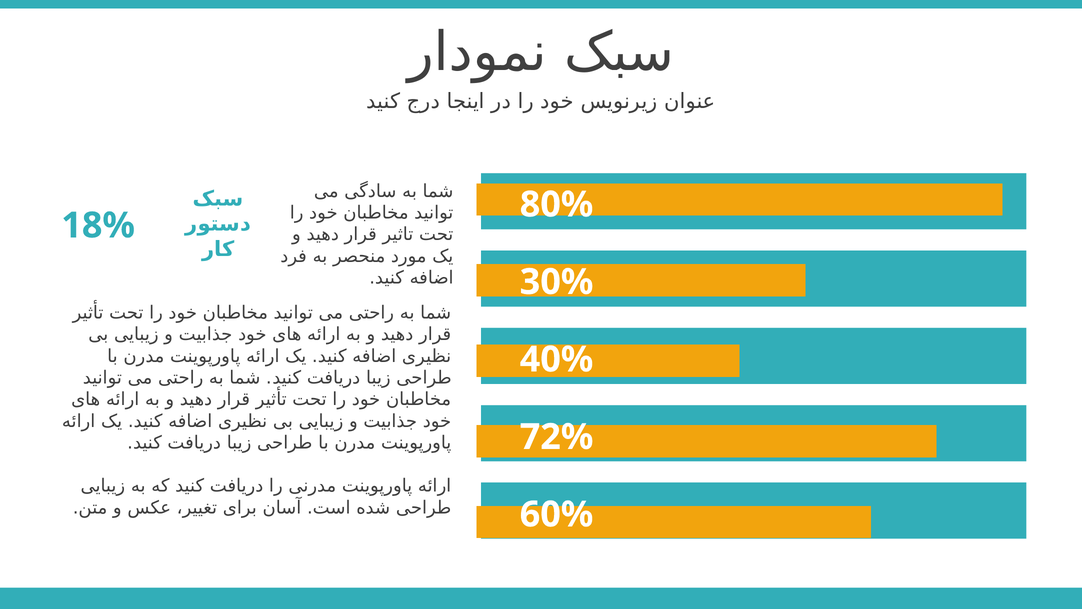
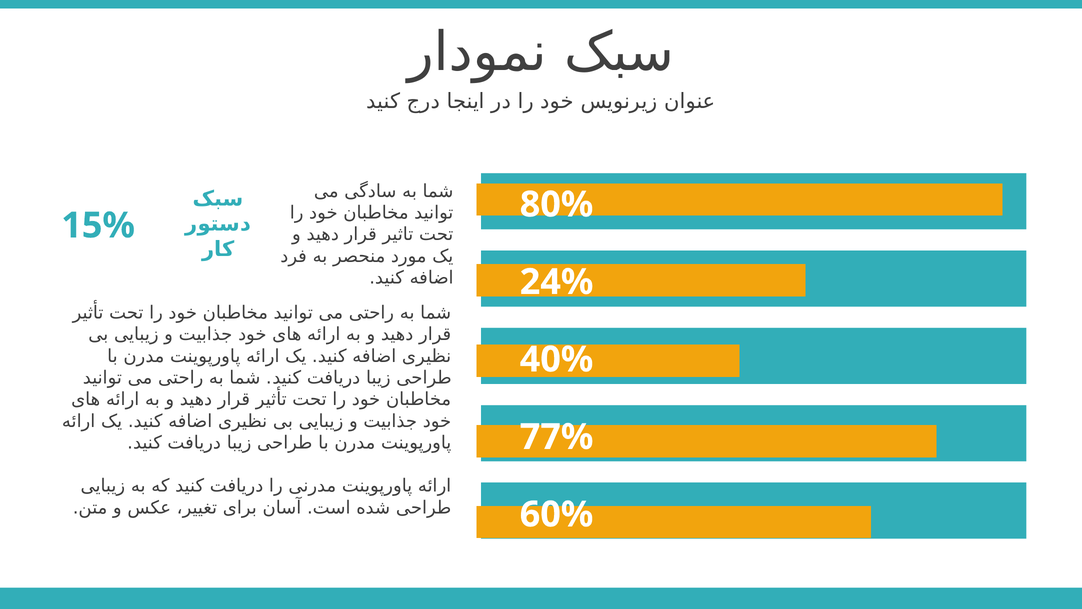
18%: 18% -> 15%
30%: 30% -> 24%
72%: 72% -> 77%
